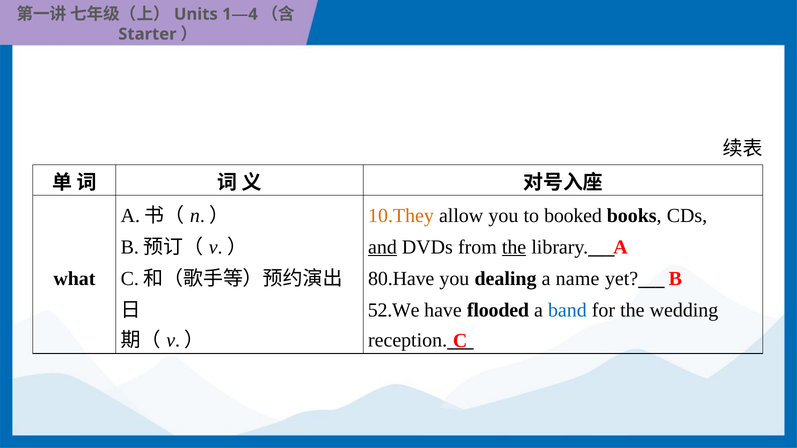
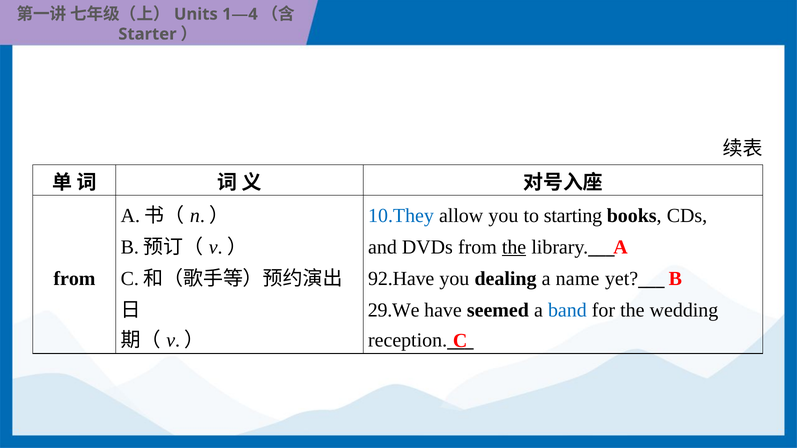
10.They colour: orange -> blue
booked: booked -> starting
and underline: present -> none
what at (74, 279): what -> from
80.Have: 80.Have -> 92.Have
52.We: 52.We -> 29.We
flooded: flooded -> seemed
